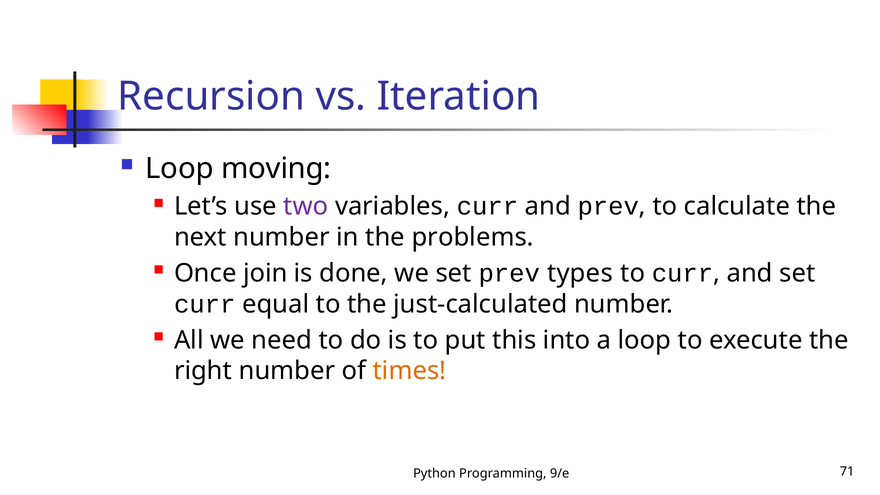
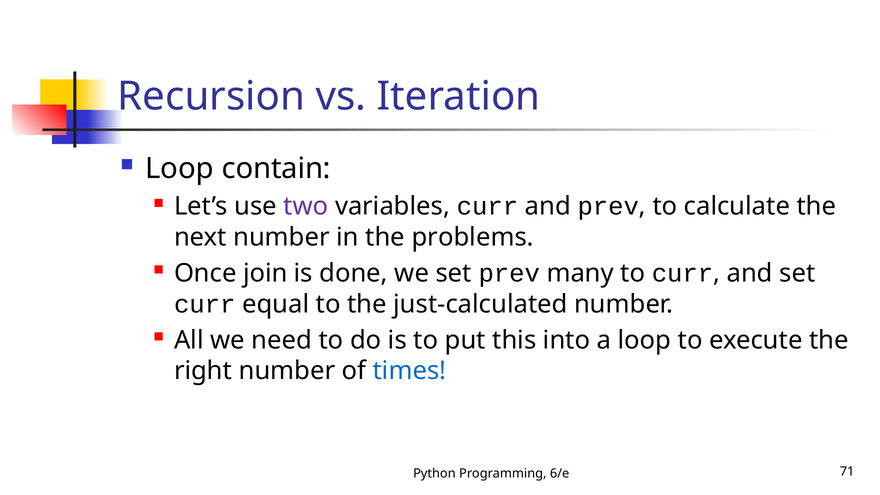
moving: moving -> contain
types: types -> many
times colour: orange -> blue
9/e: 9/e -> 6/e
